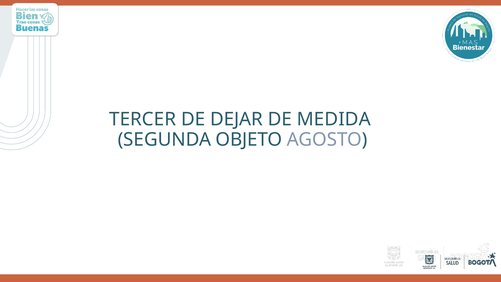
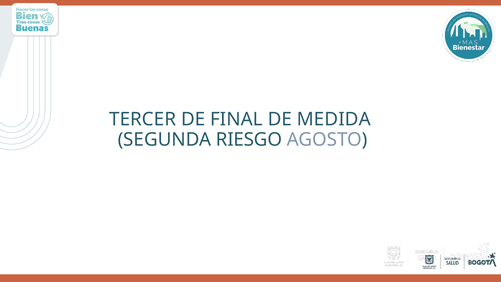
DEJAR: DEJAR -> FINAL
OBJETO: OBJETO -> RIESGO
